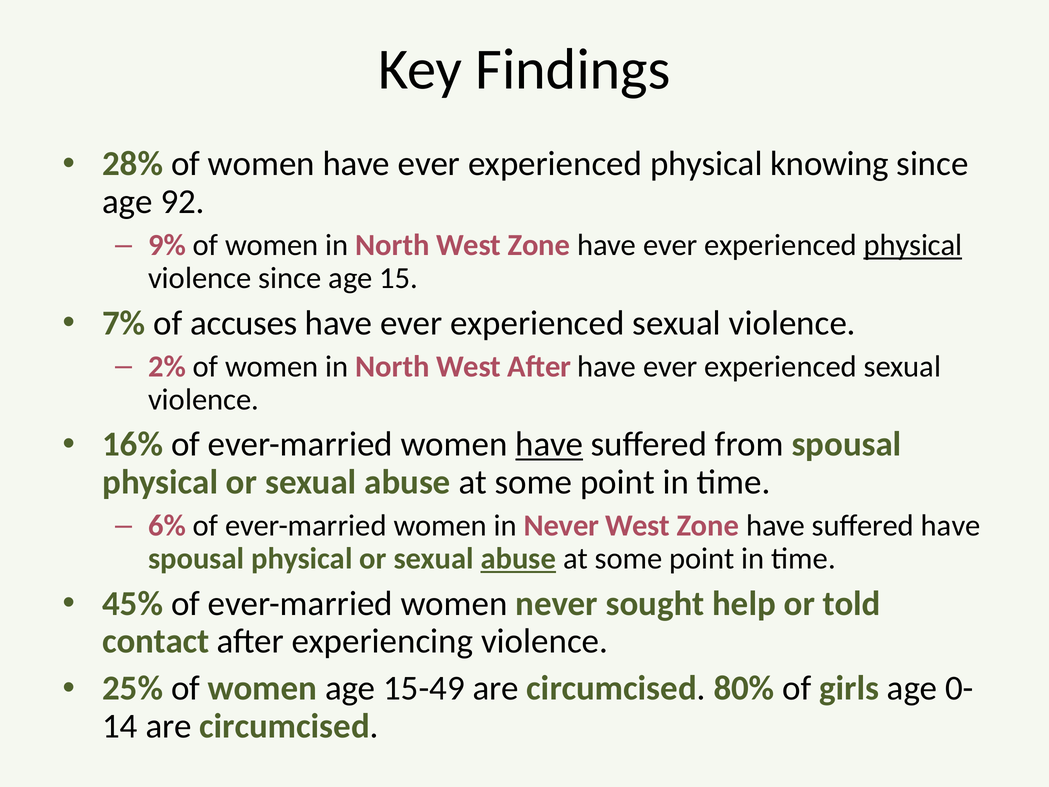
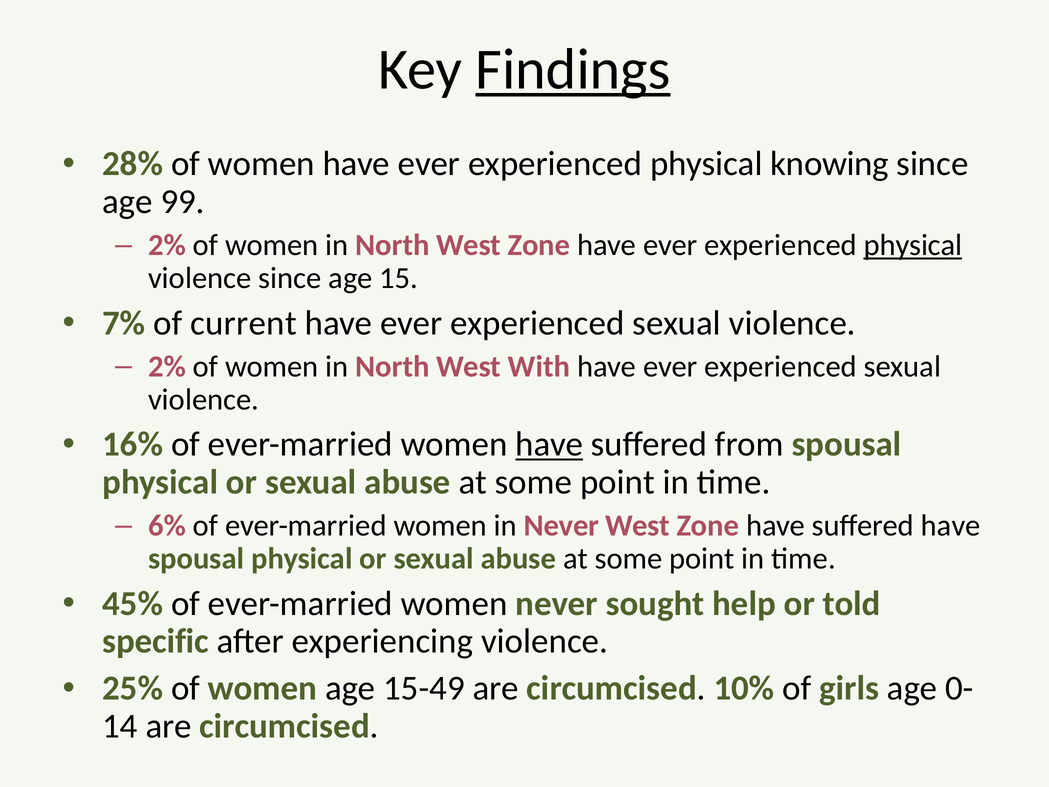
Findings underline: none -> present
92: 92 -> 99
9% at (167, 245): 9% -> 2%
accuses: accuses -> current
West After: After -> With
abuse at (518, 559) underline: present -> none
contact: contact -> specific
80%: 80% -> 10%
